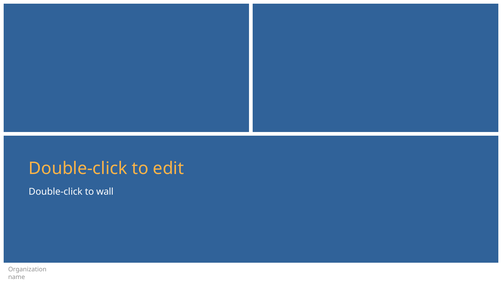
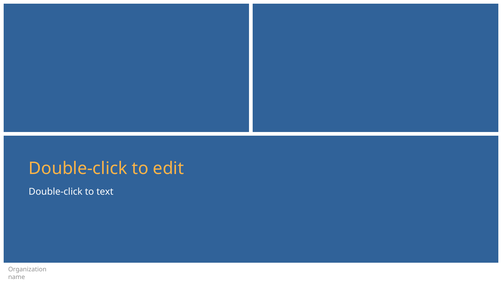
wall: wall -> text
